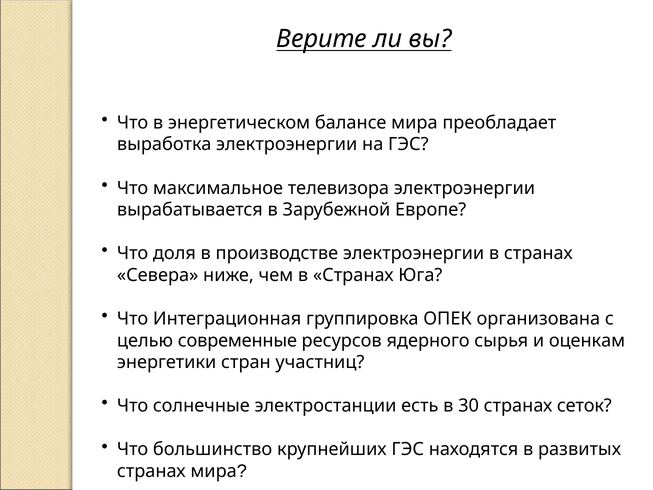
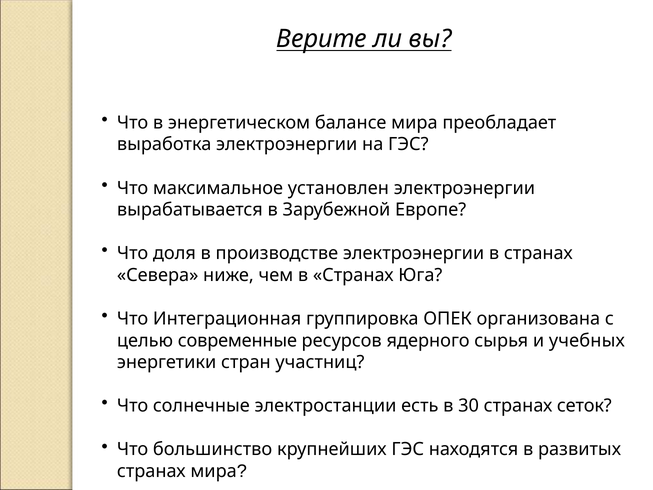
телевизора: телевизора -> установлен
оценкам: оценкам -> учебных
